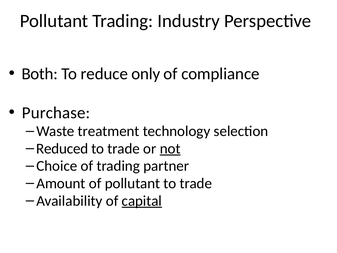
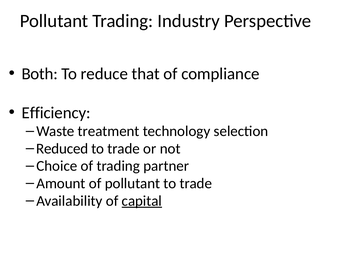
only: only -> that
Purchase: Purchase -> Efficiency
not underline: present -> none
